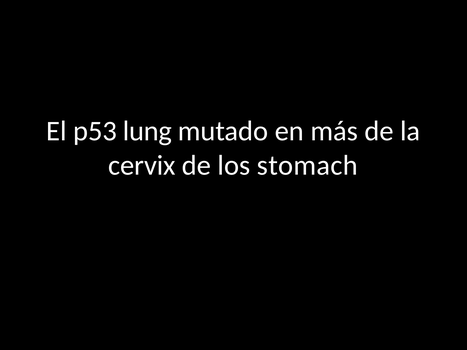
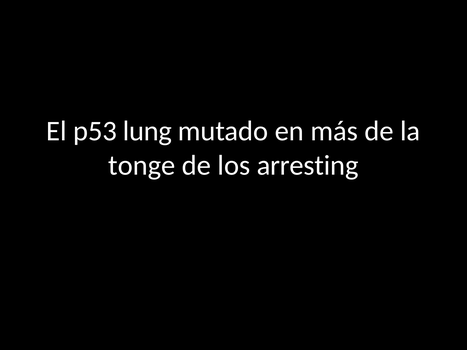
cervix: cervix -> tonge
stomach: stomach -> arresting
